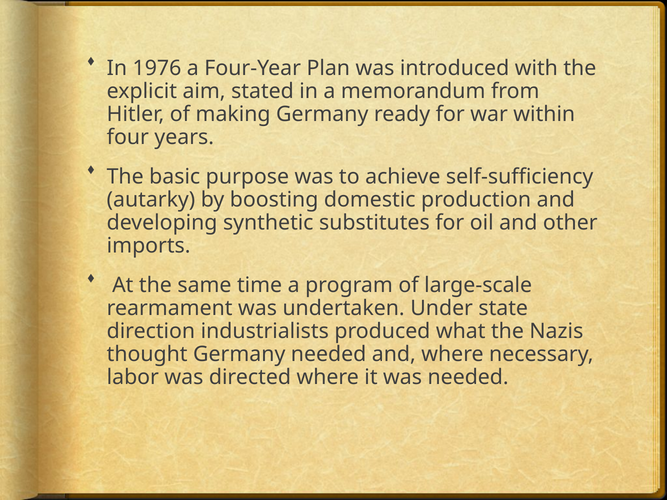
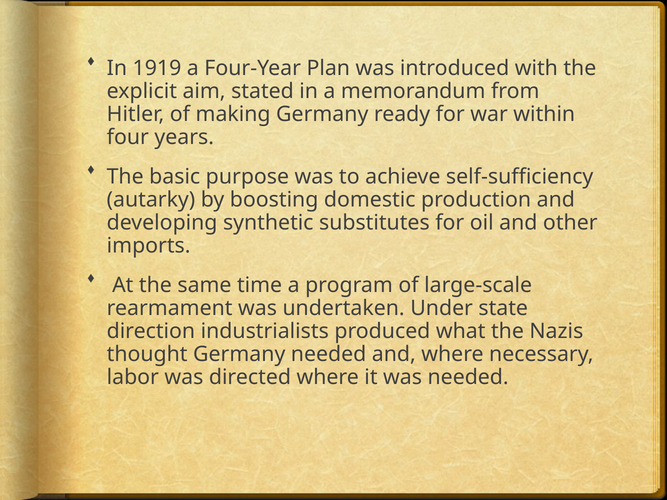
1976: 1976 -> 1919
